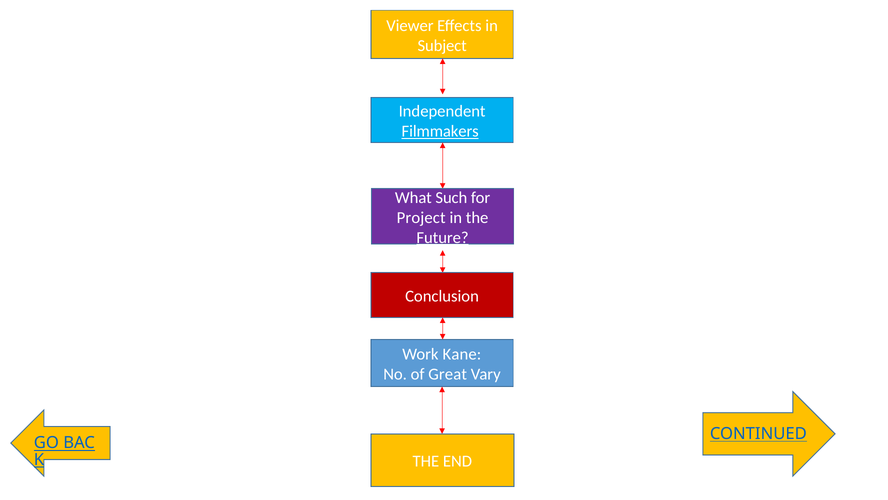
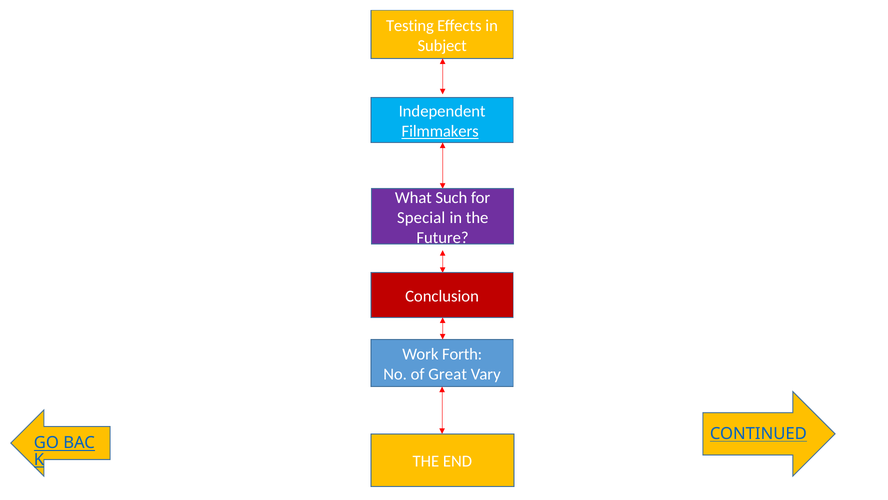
Viewer: Viewer -> Testing
Project: Project -> Special
Future underline: present -> none
Kane: Kane -> Forth
